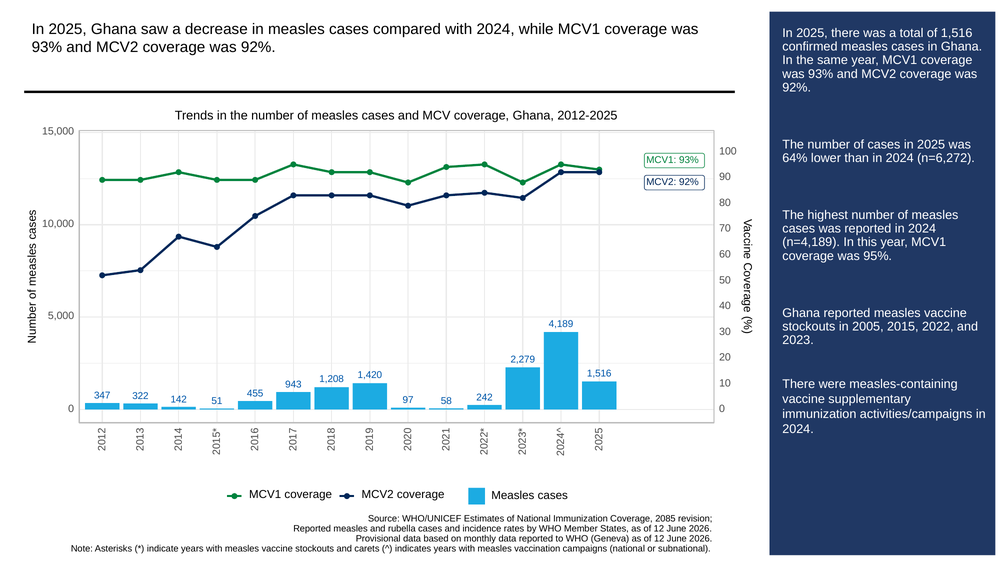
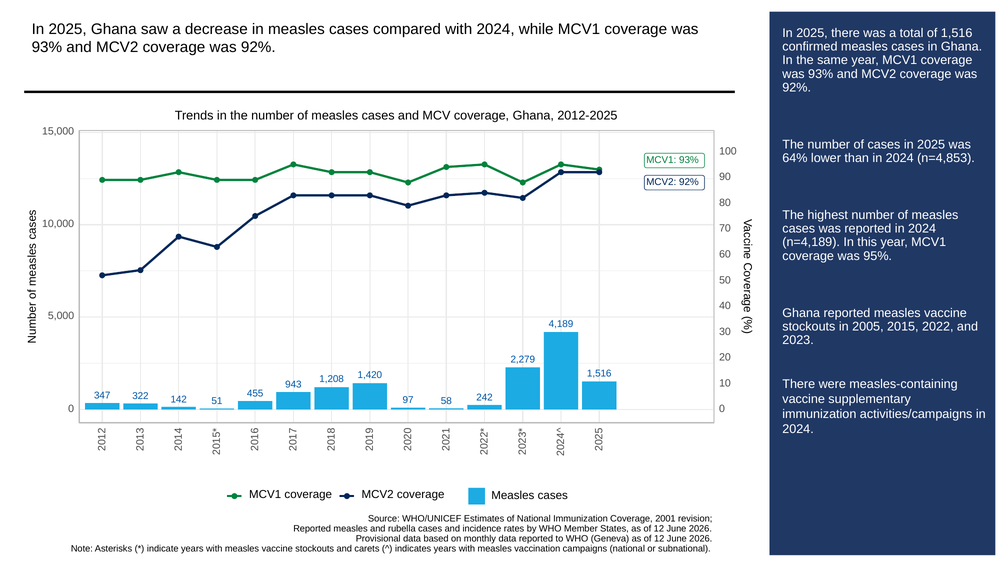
n=6,272: n=6,272 -> n=4,853
2085: 2085 -> 2001
